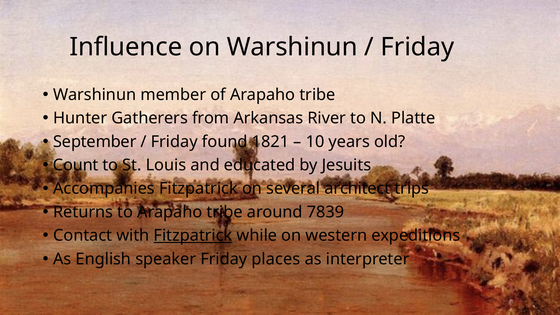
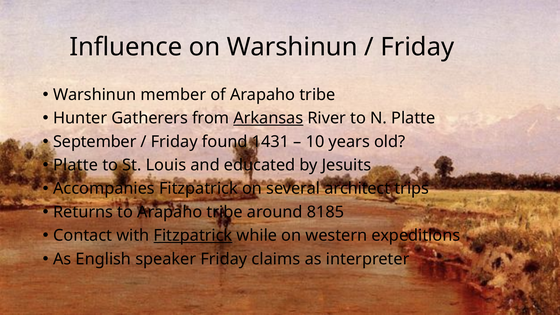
Arkansas underline: none -> present
1821: 1821 -> 1431
Count at (76, 165): Count -> Platte
7839: 7839 -> 8185
places: places -> claims
